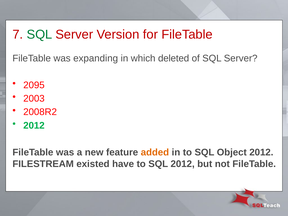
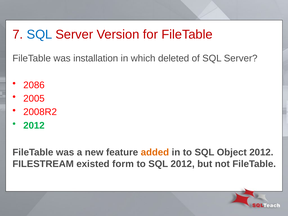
SQL at (39, 34) colour: green -> blue
expanding: expanding -> installation
2095: 2095 -> 2086
2003: 2003 -> 2005
have: have -> form
